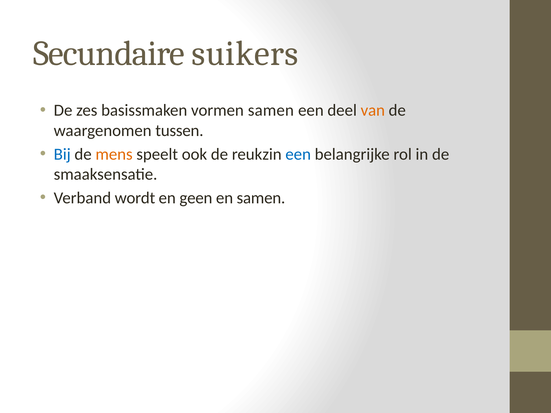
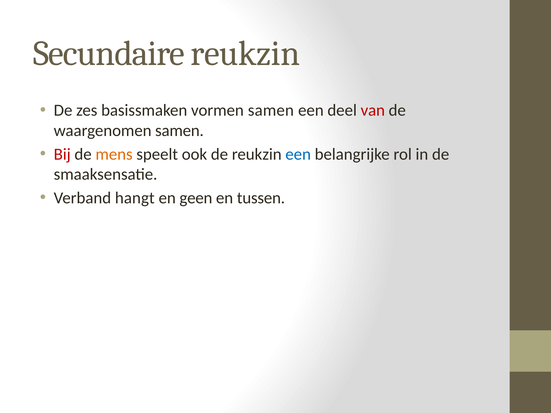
Secundaire suikers: suikers -> reukzin
van colour: orange -> red
waargenomen tussen: tussen -> samen
Bij colour: blue -> red
wordt: wordt -> hangt
en samen: samen -> tussen
